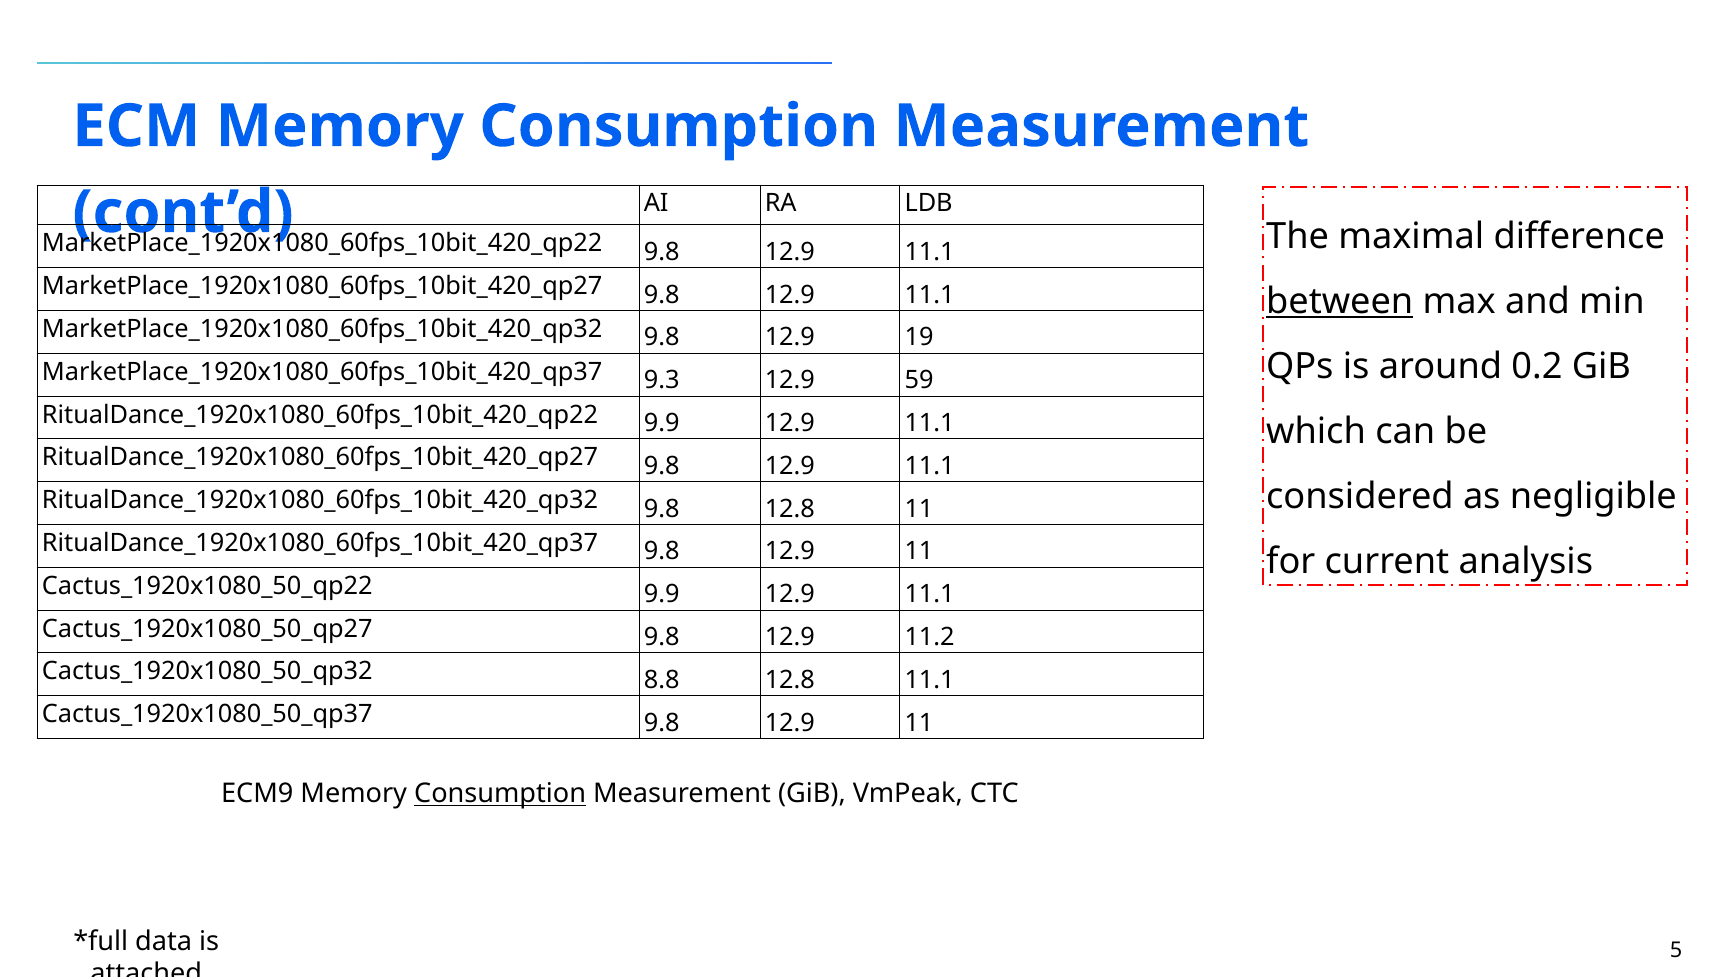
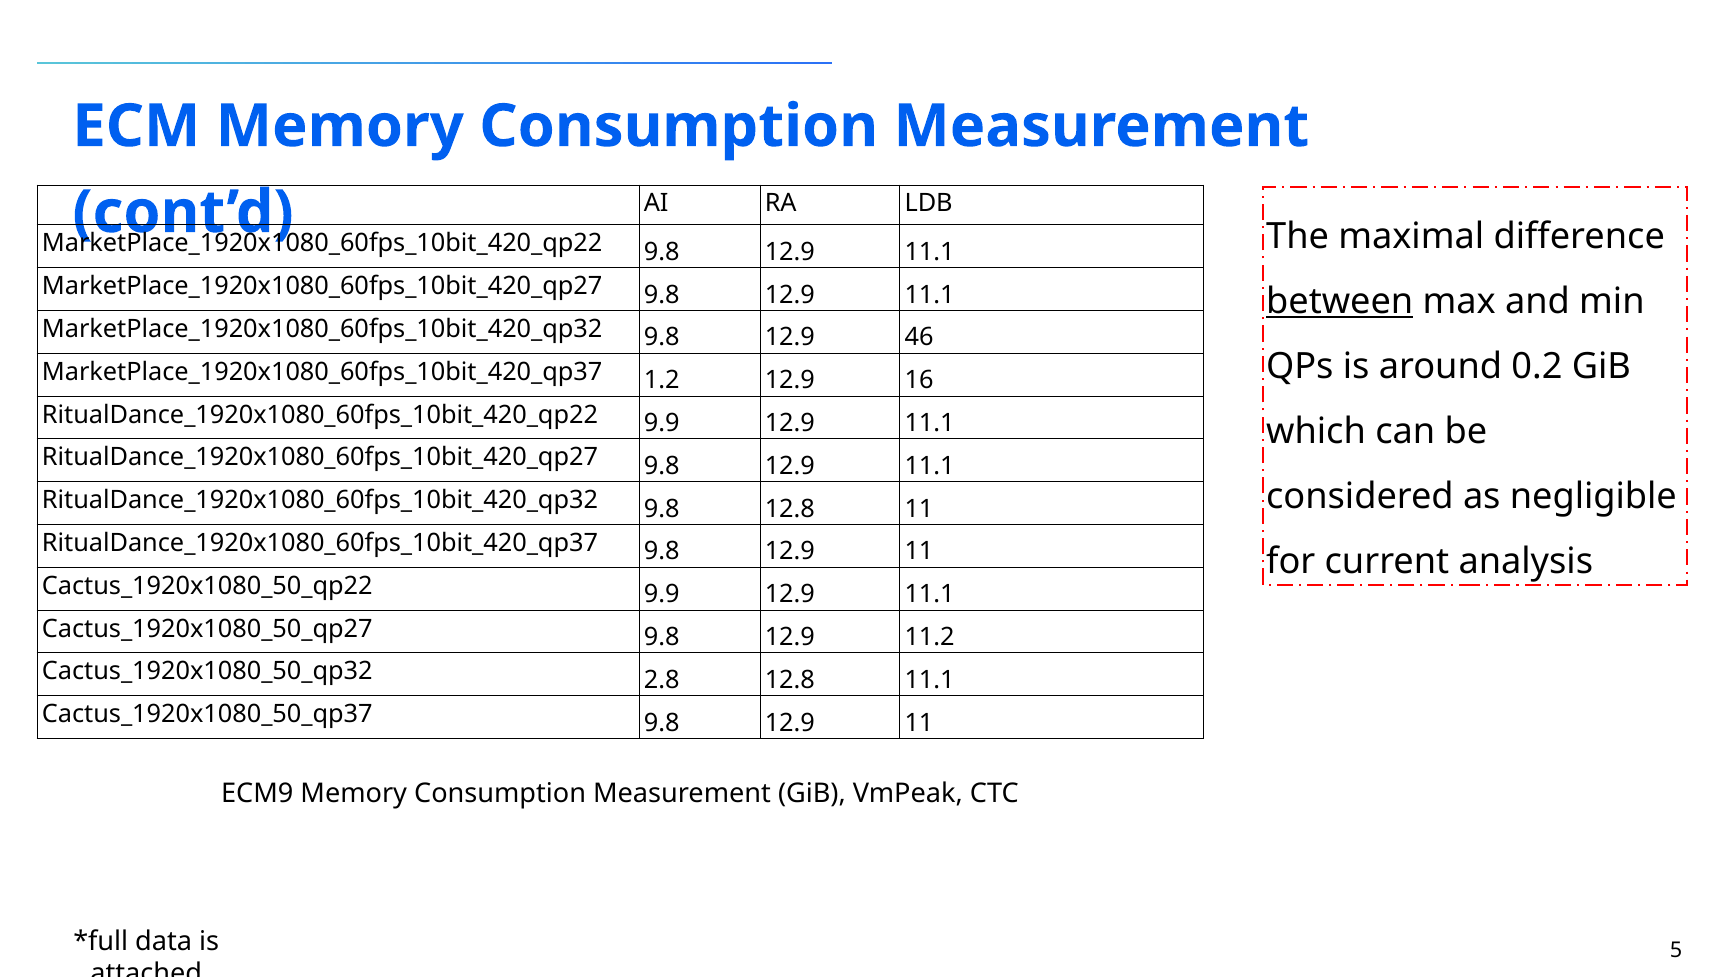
19: 19 -> 46
9.3: 9.3 -> 1.2
59: 59 -> 16
8.8: 8.8 -> 2.8
Consumption at (500, 793) underline: present -> none
